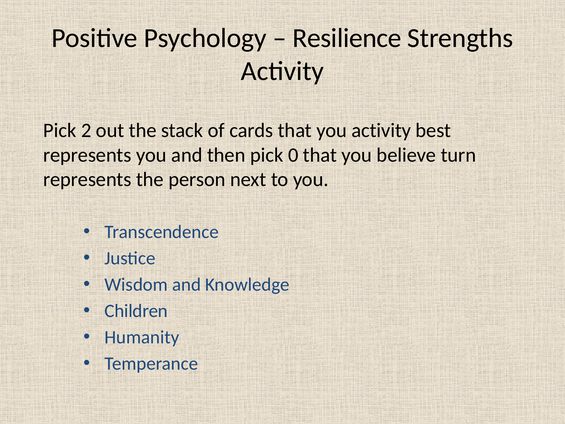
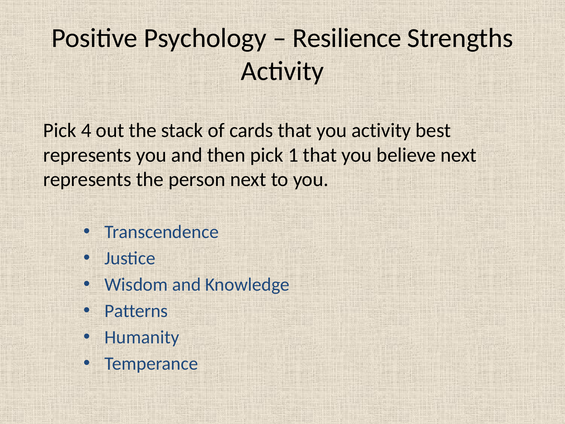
2: 2 -> 4
0: 0 -> 1
believe turn: turn -> next
Children: Children -> Patterns
